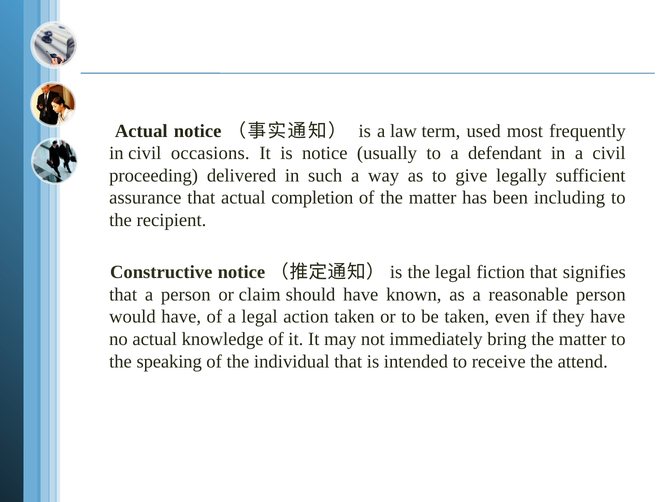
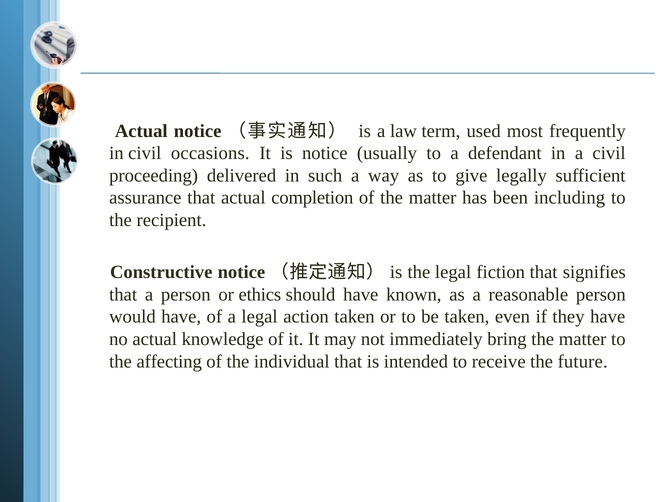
claim: claim -> ethics
speaking: speaking -> affecting
attend: attend -> future
